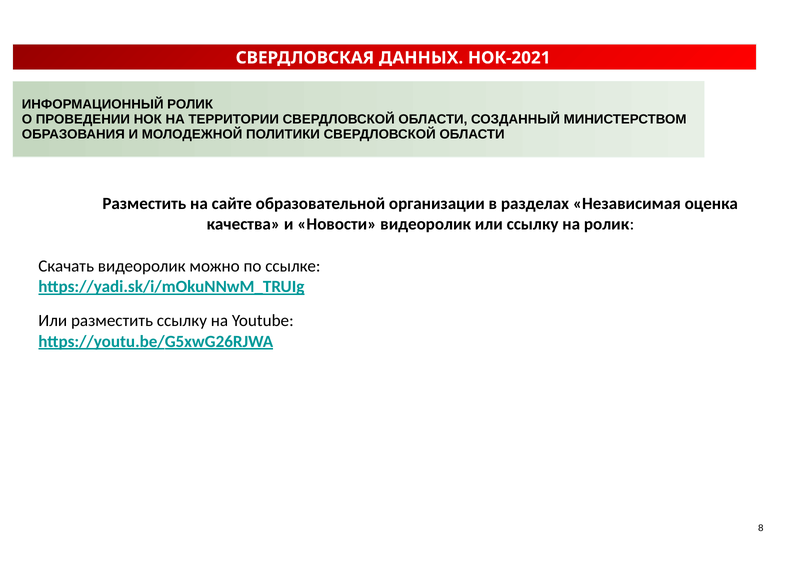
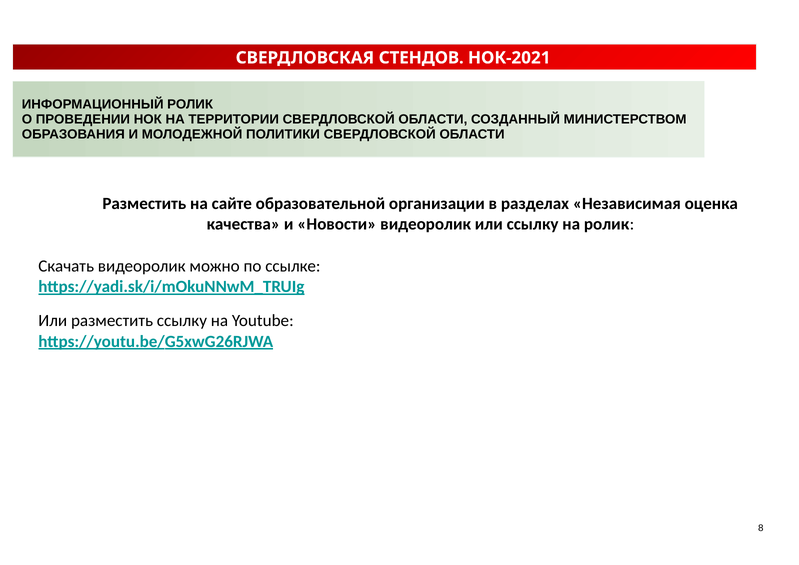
ДАННЫХ: ДАННЫХ -> СТЕНДОВ
